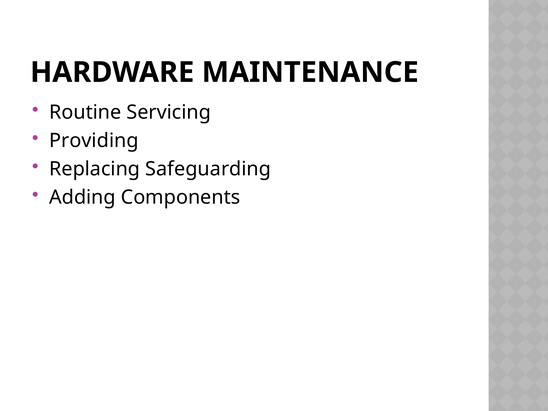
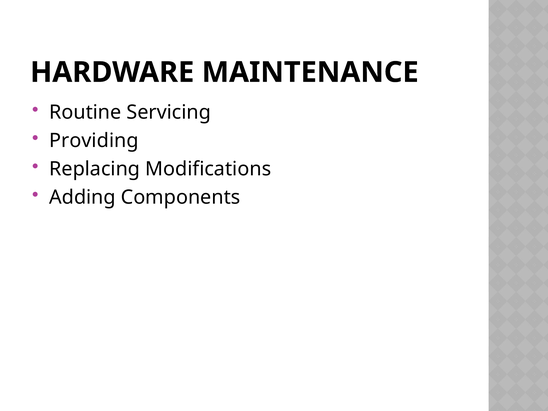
Safeguarding: Safeguarding -> Modifications
